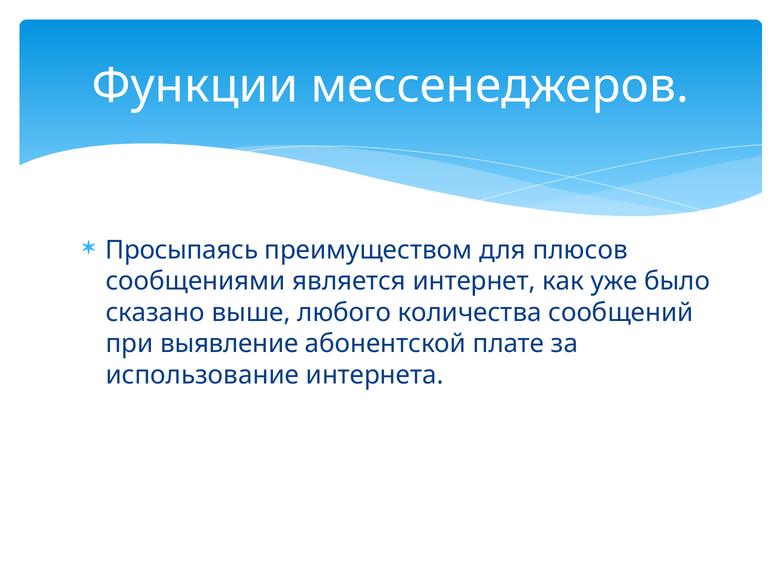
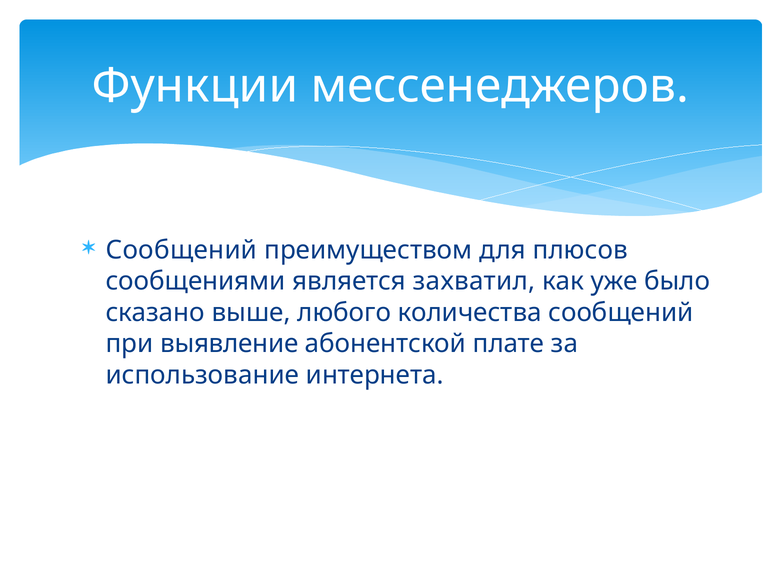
Просыпаясь at (182, 250): Просыпаясь -> Сообщений
интернет: интернет -> захватил
